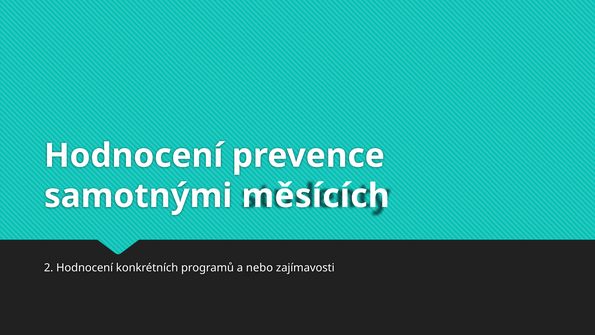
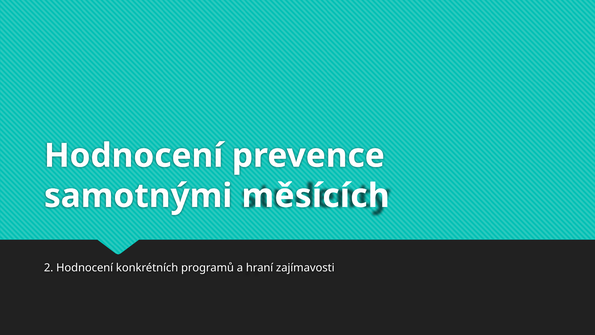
nebo: nebo -> hraní
